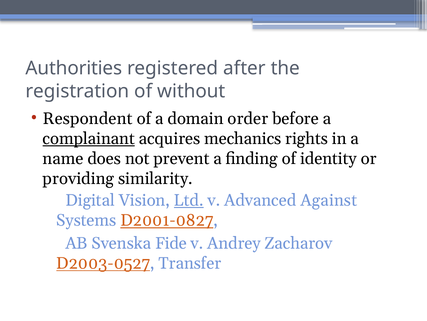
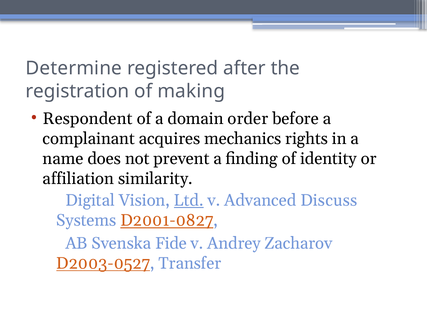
Authorities: Authorities -> Determine
without: without -> making
complainant underline: present -> none
providing: providing -> affiliation
Against: Against -> Discuss
